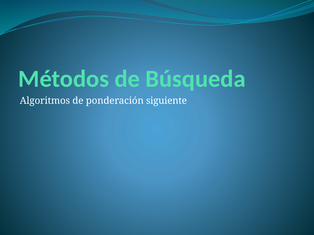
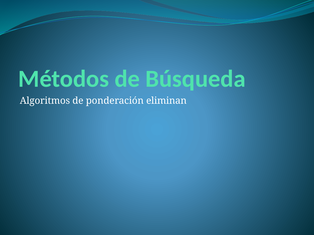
siguiente: siguiente -> eliminan
